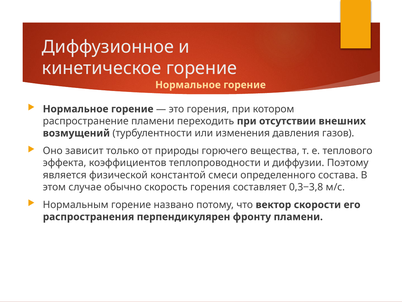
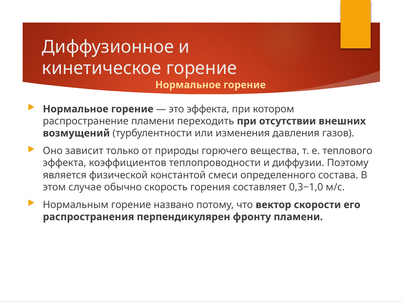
это горения: горения -> эффекта
0,3−3,8: 0,3−3,8 -> 0,3−1,0
